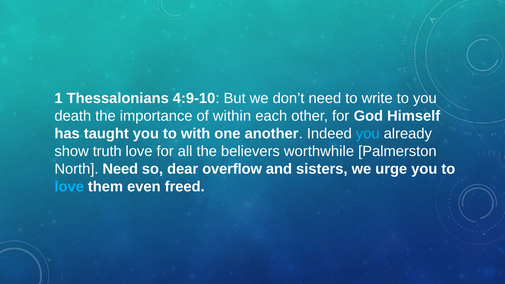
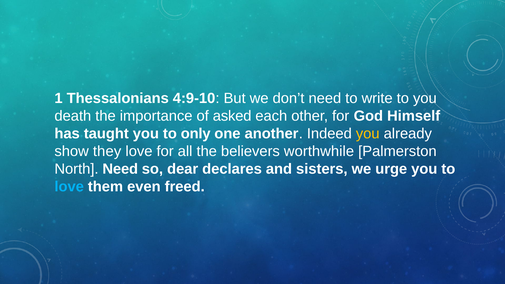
within: within -> asked
with: with -> only
you at (368, 134) colour: light blue -> yellow
truth: truth -> they
overflow: overflow -> declares
